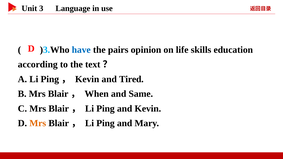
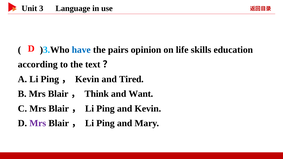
When: When -> Think
Same: Same -> Want
Mrs at (38, 123) colour: orange -> purple
